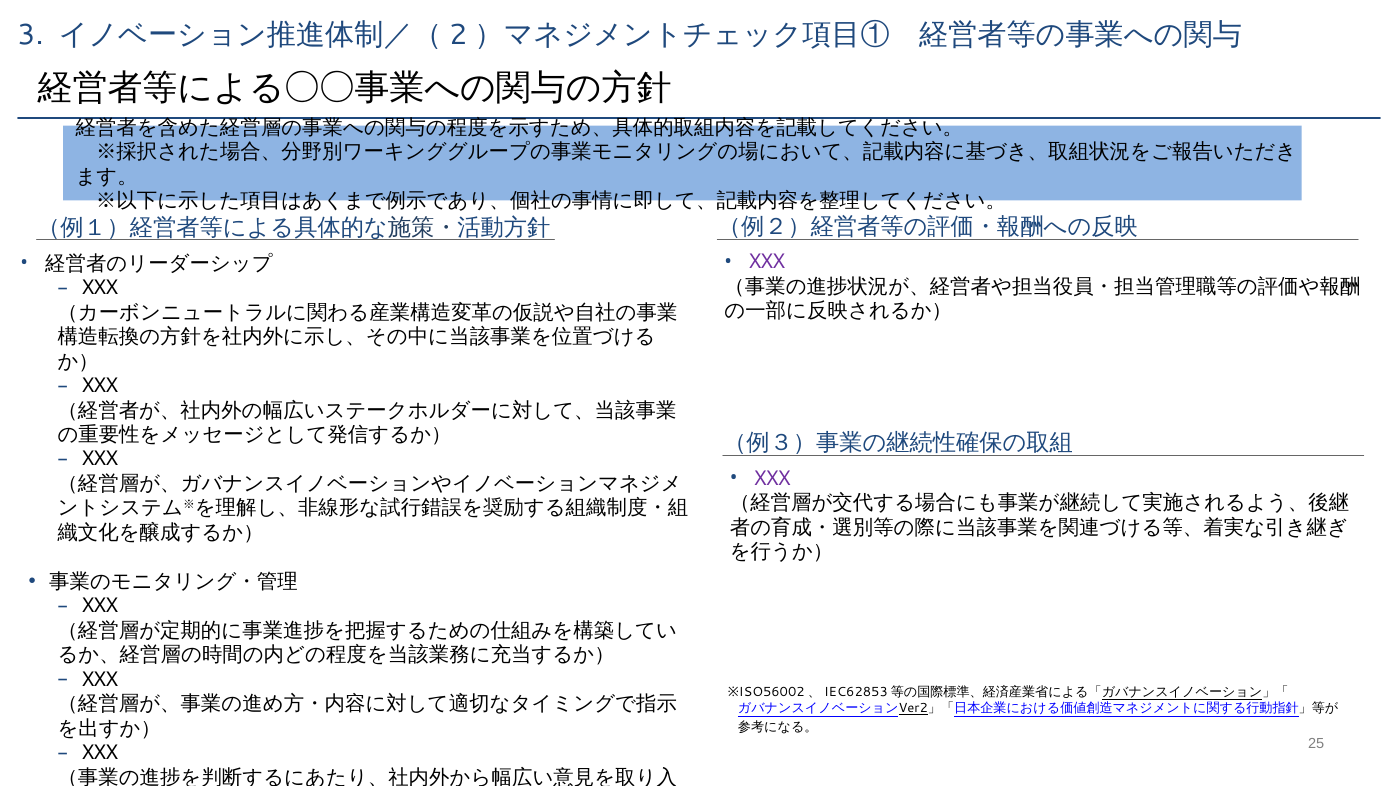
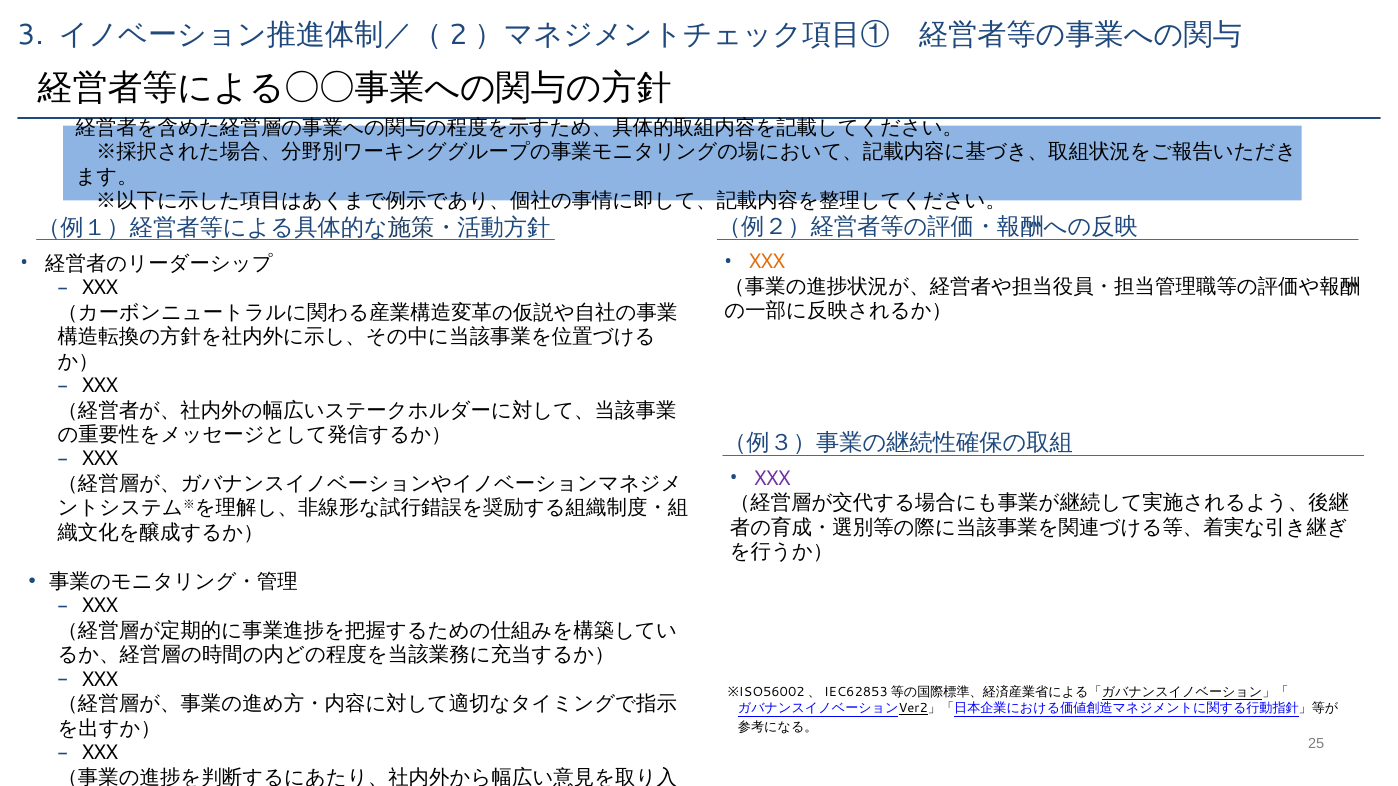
XXX at (767, 262) colour: purple -> orange
